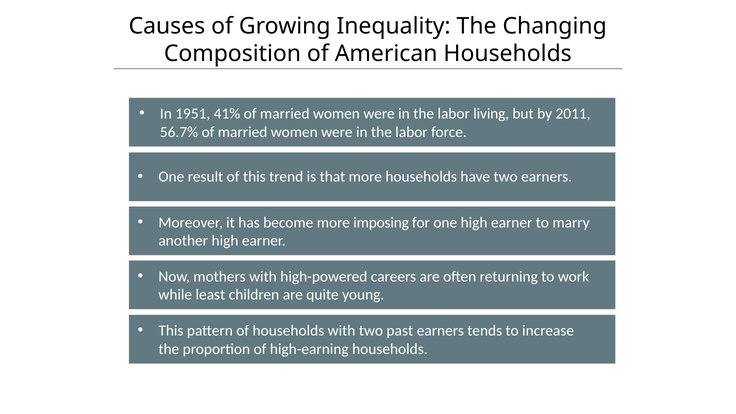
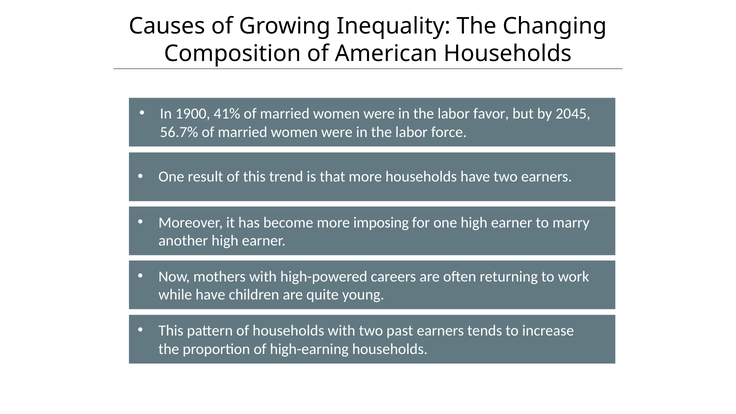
1951: 1951 -> 1900
living: living -> favor
2011: 2011 -> 2045
while least: least -> have
